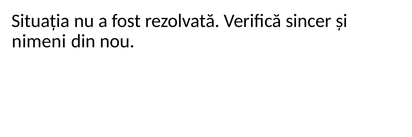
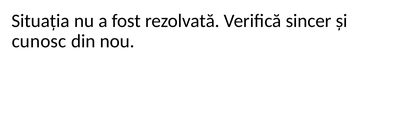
nimeni: nimeni -> cunosc
